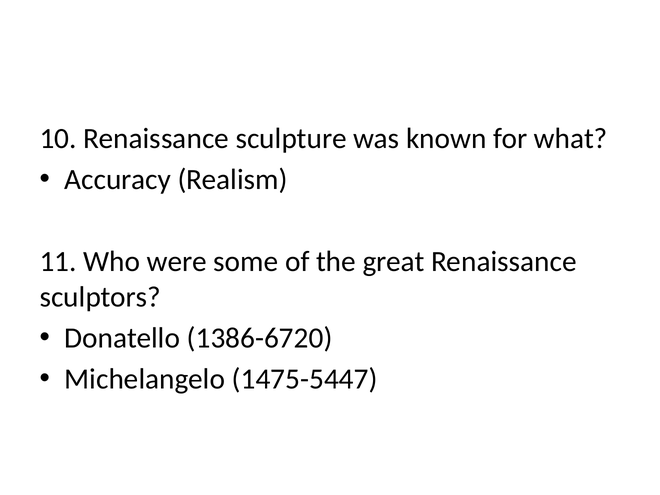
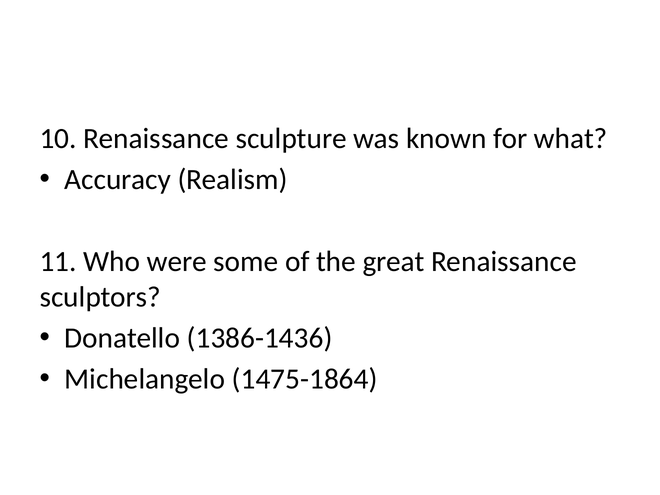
1386-6720: 1386-6720 -> 1386-1436
1475-5447: 1475-5447 -> 1475-1864
